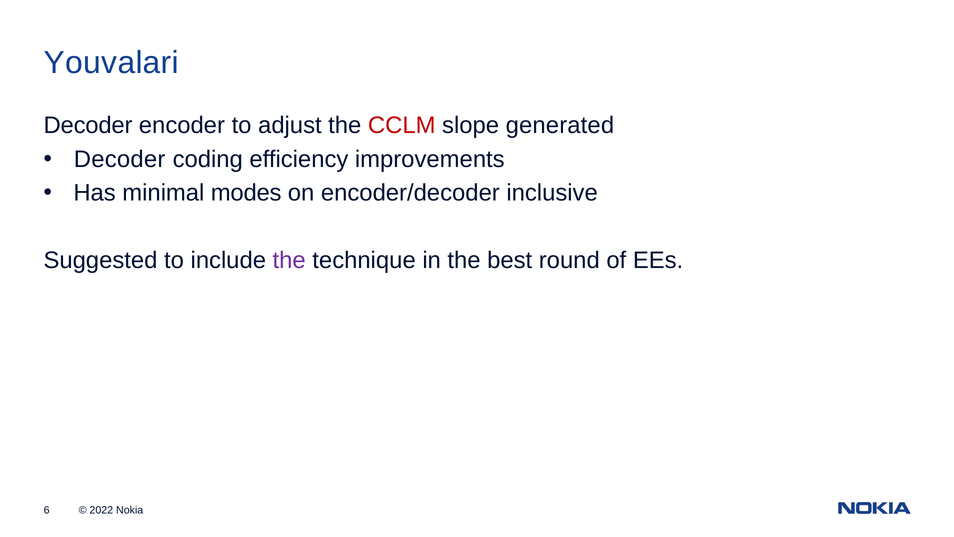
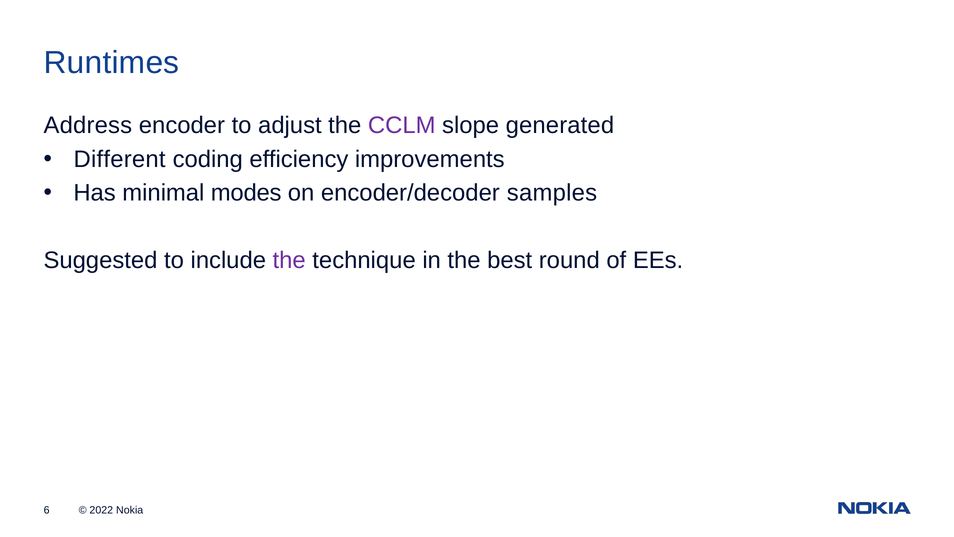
Youvalari: Youvalari -> Runtimes
Decoder at (88, 125): Decoder -> Address
CCLM colour: red -> purple
Decoder at (120, 159): Decoder -> Different
inclusive: inclusive -> samples
